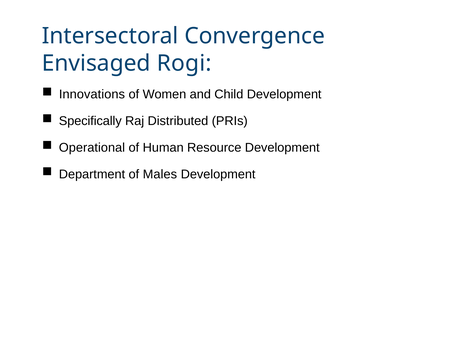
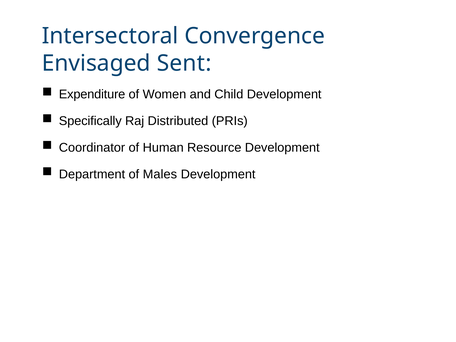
Rogi: Rogi -> Sent
Innovations: Innovations -> Expenditure
Operational: Operational -> Coordinator
